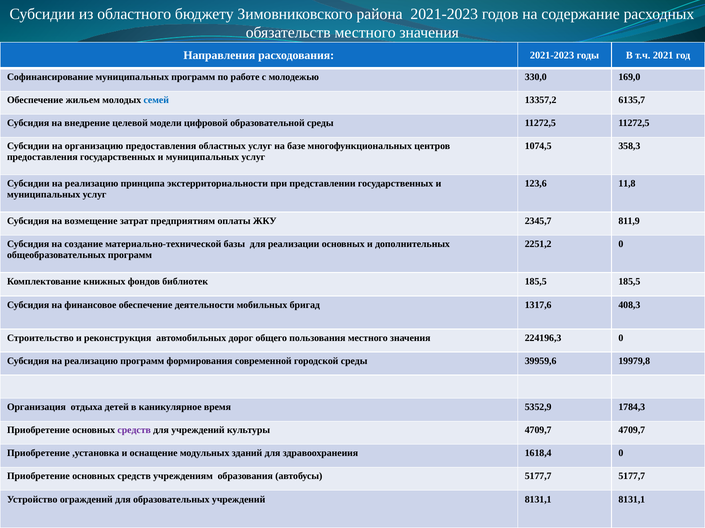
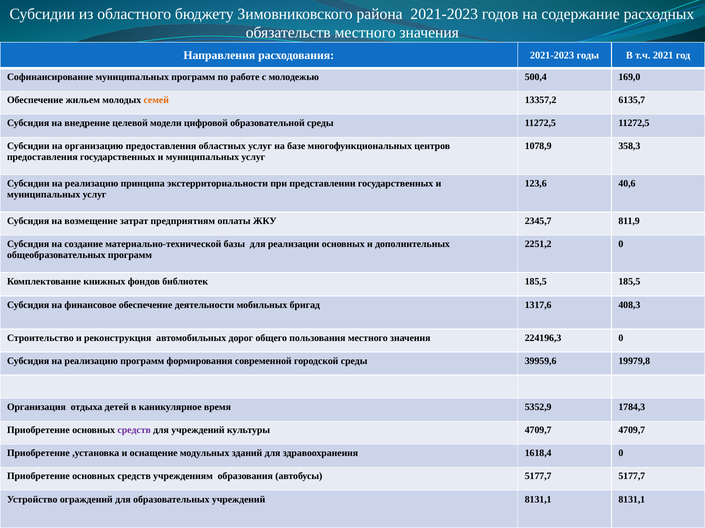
330,0: 330,0 -> 500,4
семей colour: blue -> orange
1074,5: 1074,5 -> 1078,9
11,8: 11,8 -> 40,6
